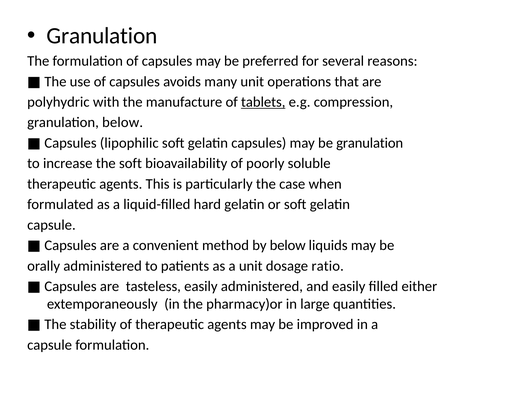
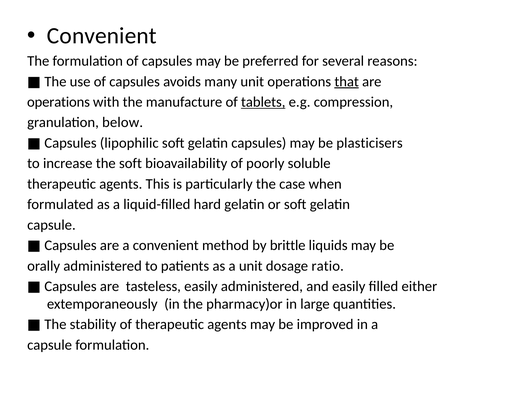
Granulation at (102, 36): Granulation -> Convenient
that underline: none -> present
polyhydric at (58, 102): polyhydric -> operations
be granulation: granulation -> plasticisers
by below: below -> brittle
